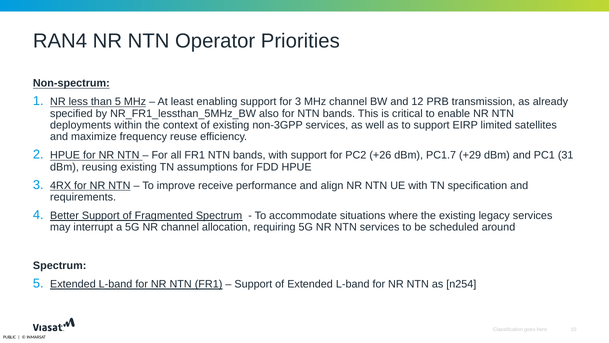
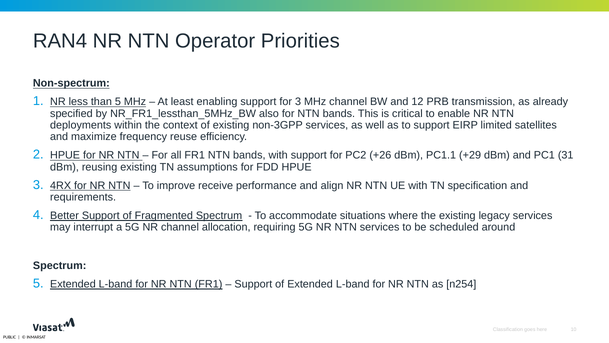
PC1.7: PC1.7 -> PC1.1
